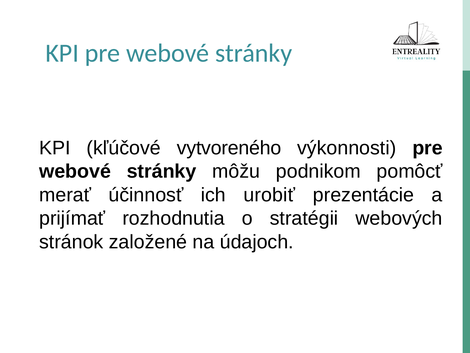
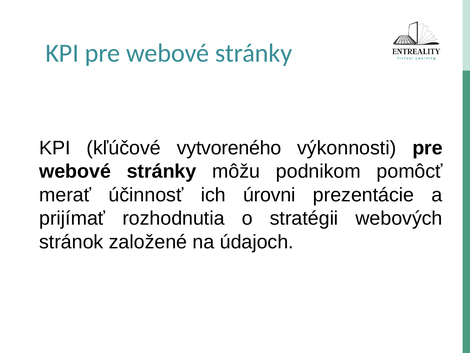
urobiť: urobiť -> úrovni
